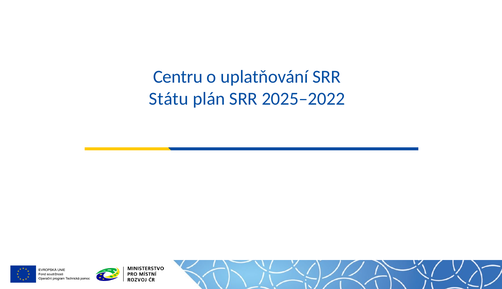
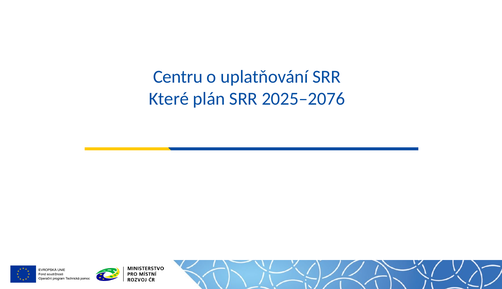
Státu: Státu -> Které
2025–2022: 2025–2022 -> 2025–2076
